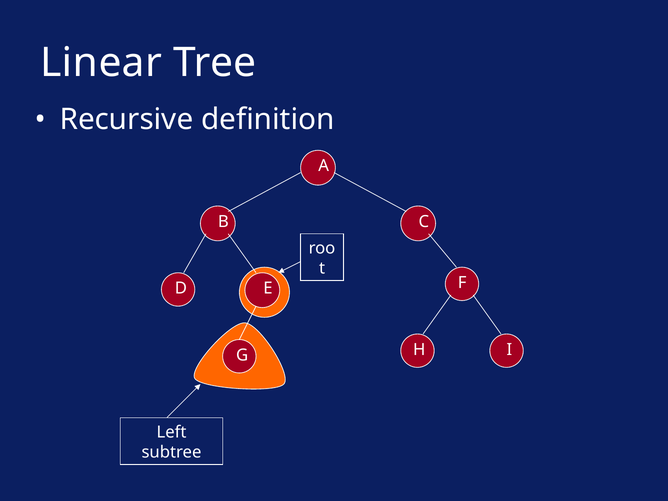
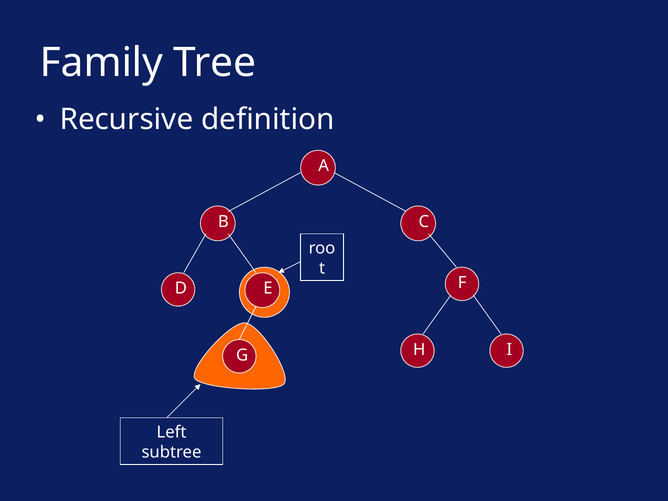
Linear: Linear -> Family
